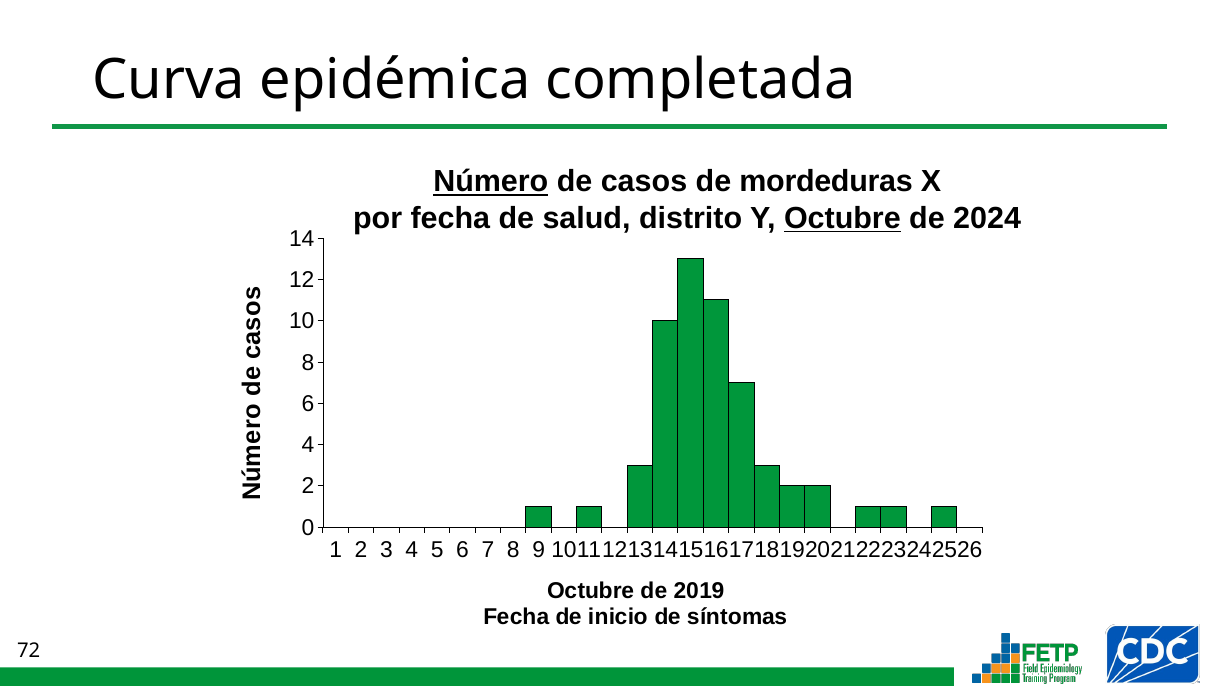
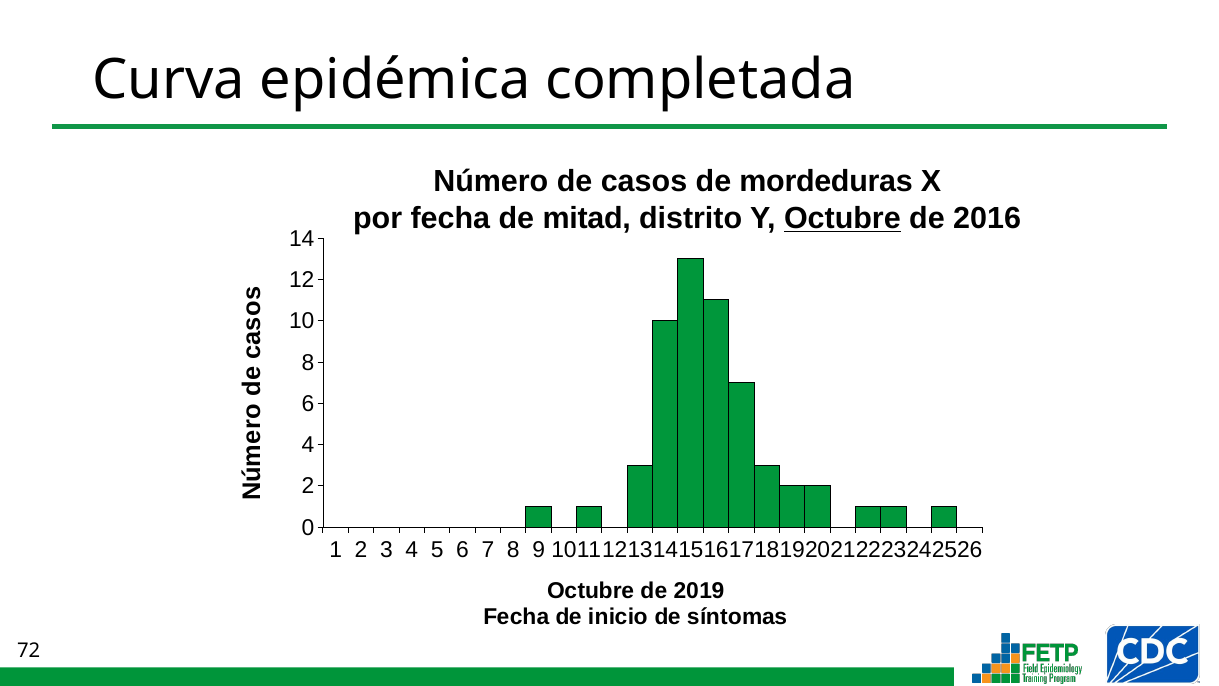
Número underline: present -> none
salud: salud -> mitad
2024: 2024 -> 2016
